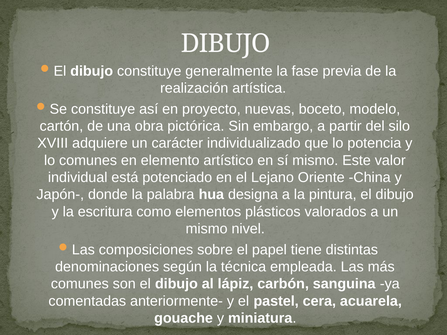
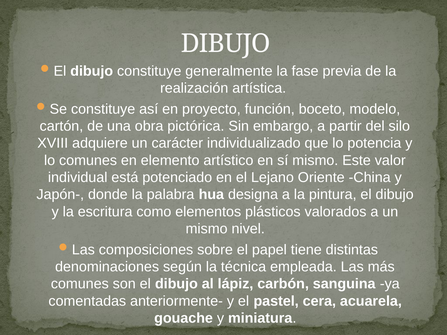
nuevas: nuevas -> función
